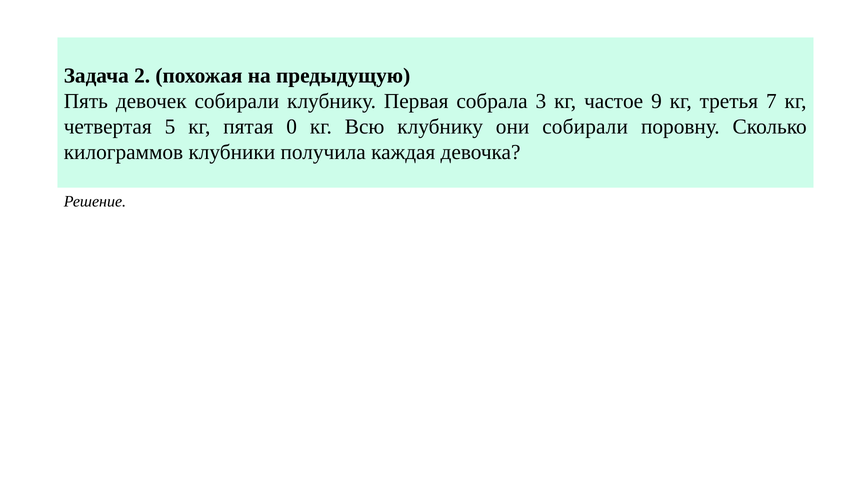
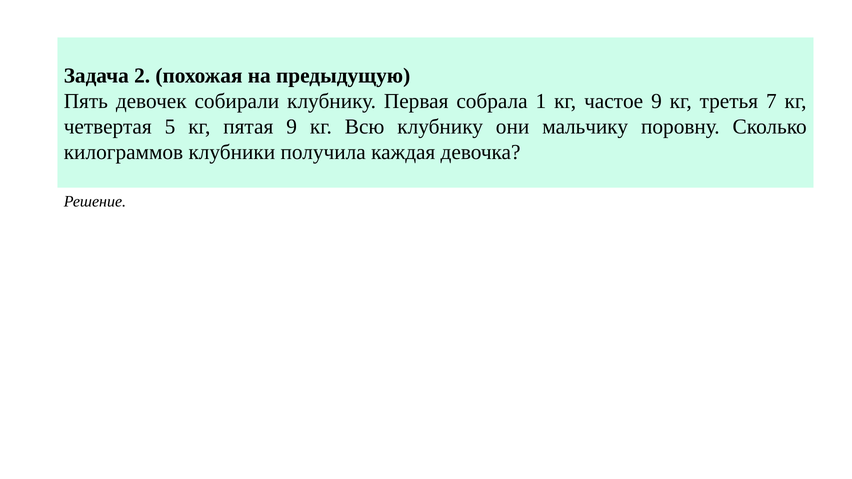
3: 3 -> 1
пятая 0: 0 -> 9
они собирали: собирали -> мальчику
